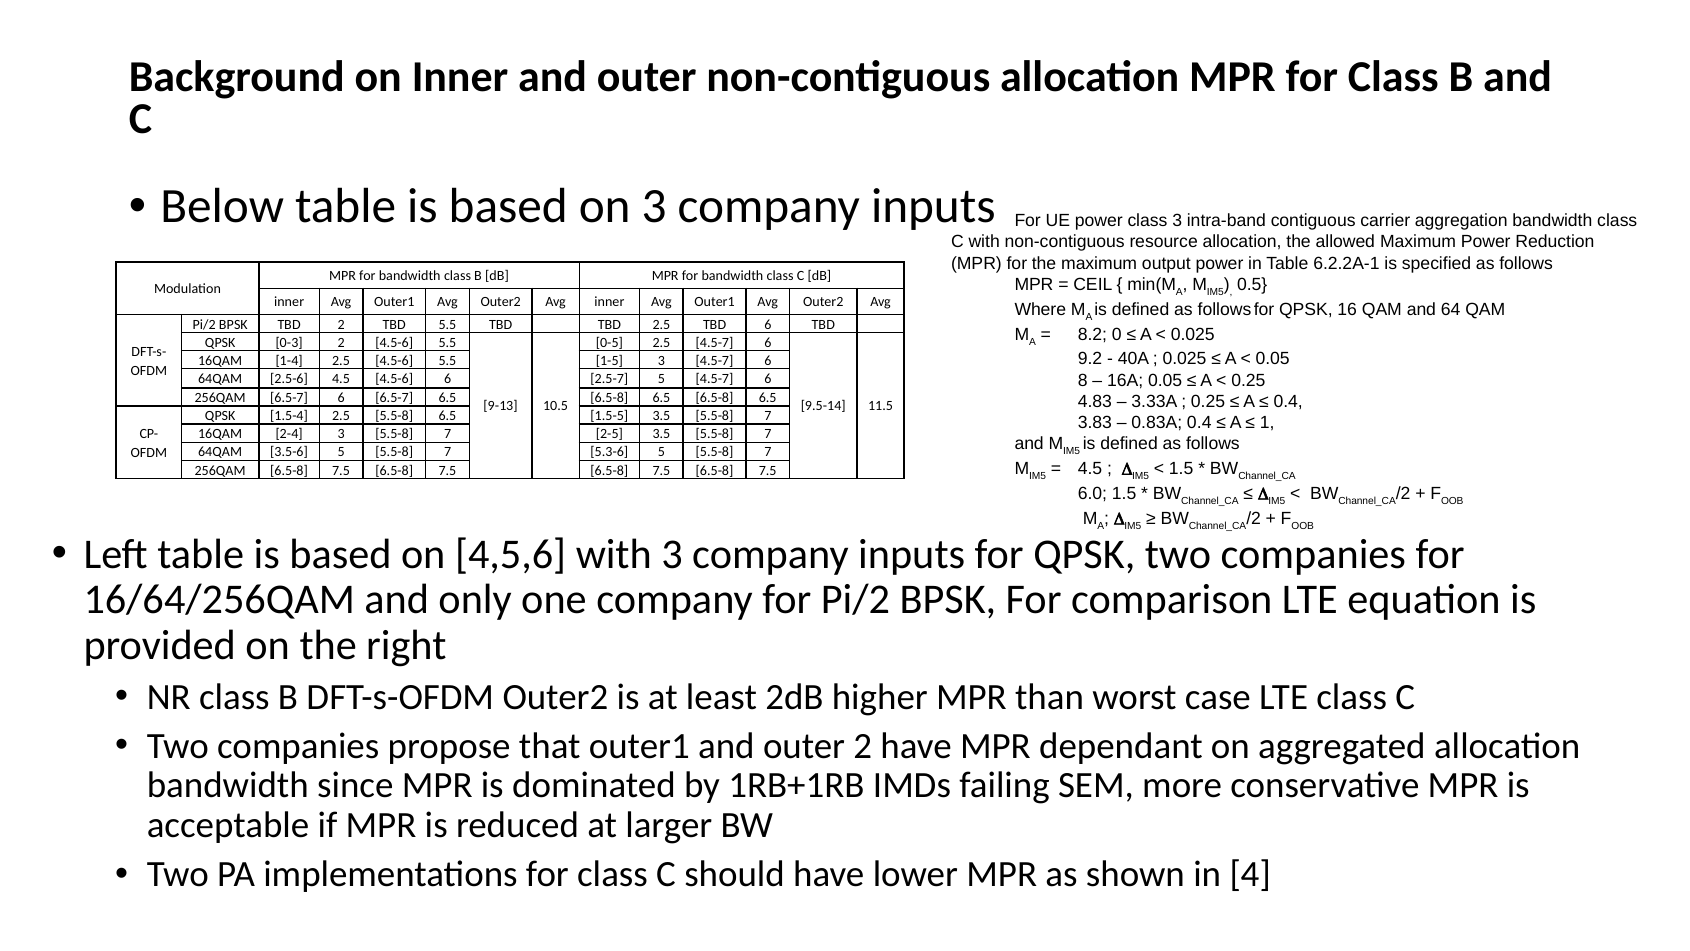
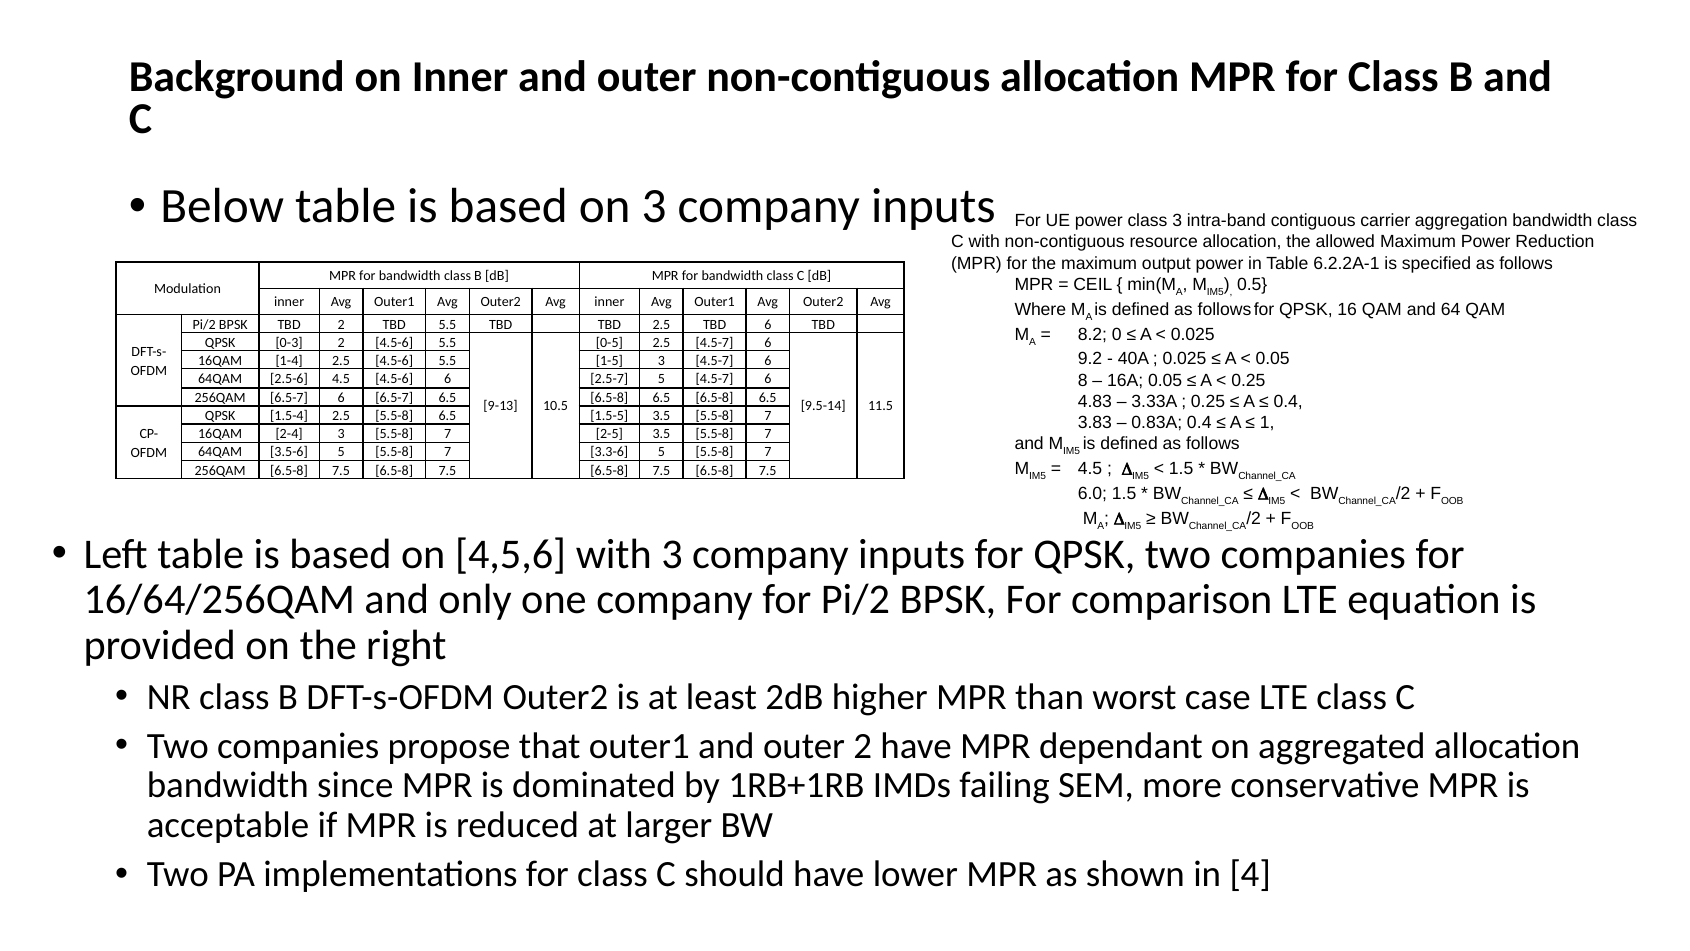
5.3-6: 5.3-6 -> 3.3-6
